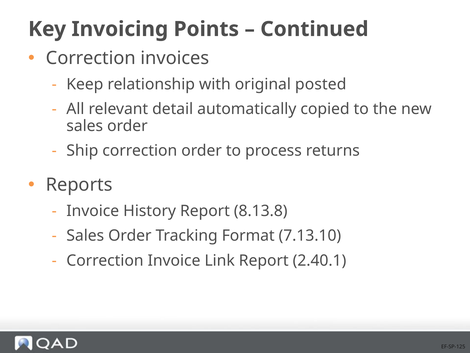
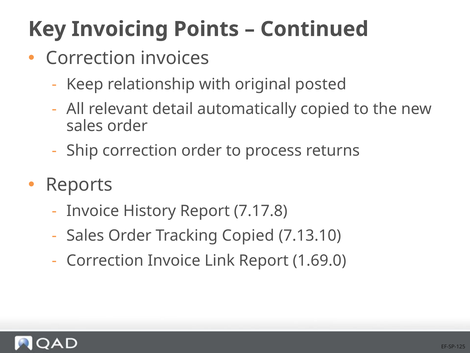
8.13.8: 8.13.8 -> 7.17.8
Tracking Format: Format -> Copied
2.40.1: 2.40.1 -> 1.69.0
